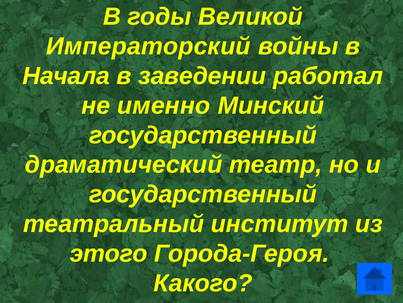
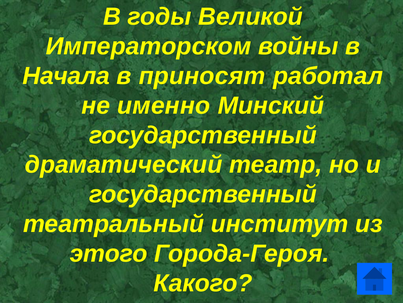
Императорский: Императорский -> Императорском
заведении: заведении -> приносят
